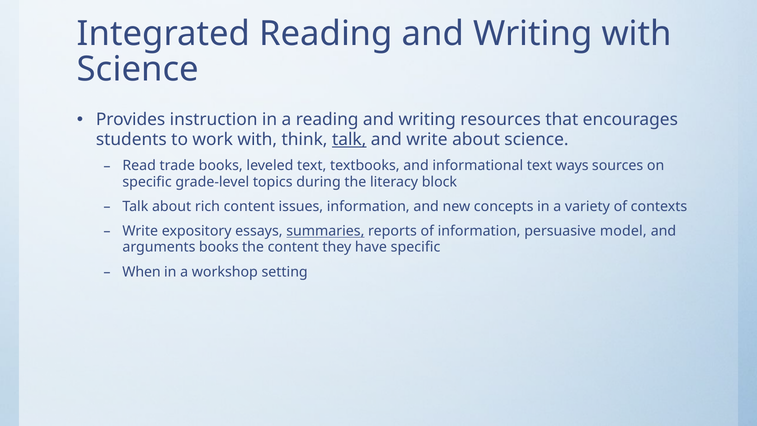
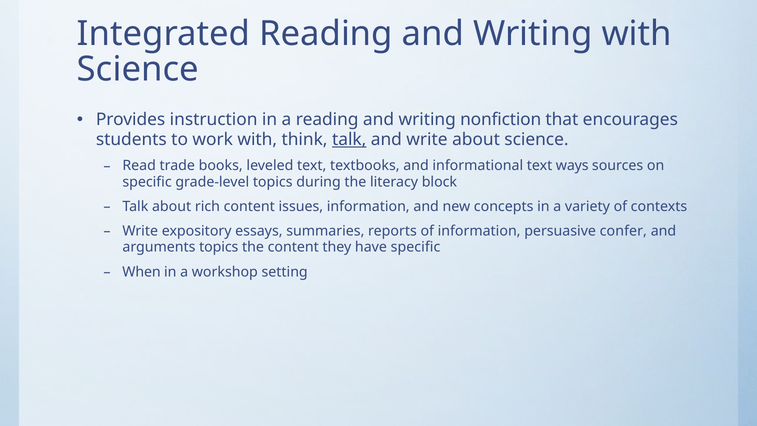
resources: resources -> nonfiction
summaries underline: present -> none
model: model -> confer
arguments books: books -> topics
